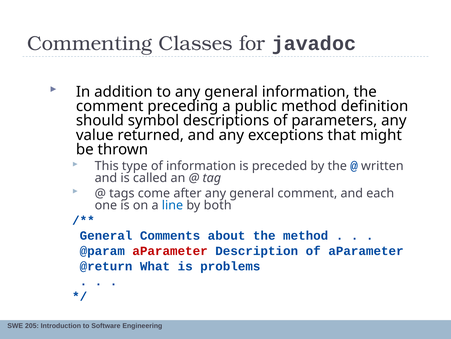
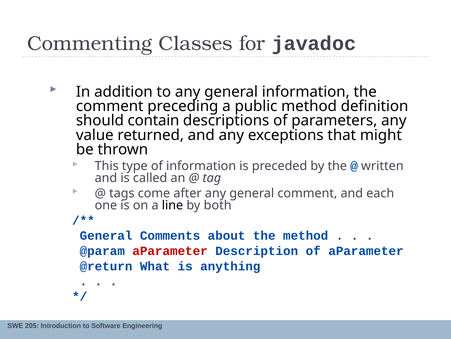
symbol: symbol -> contain
line colour: blue -> black
problems: problems -> anything
